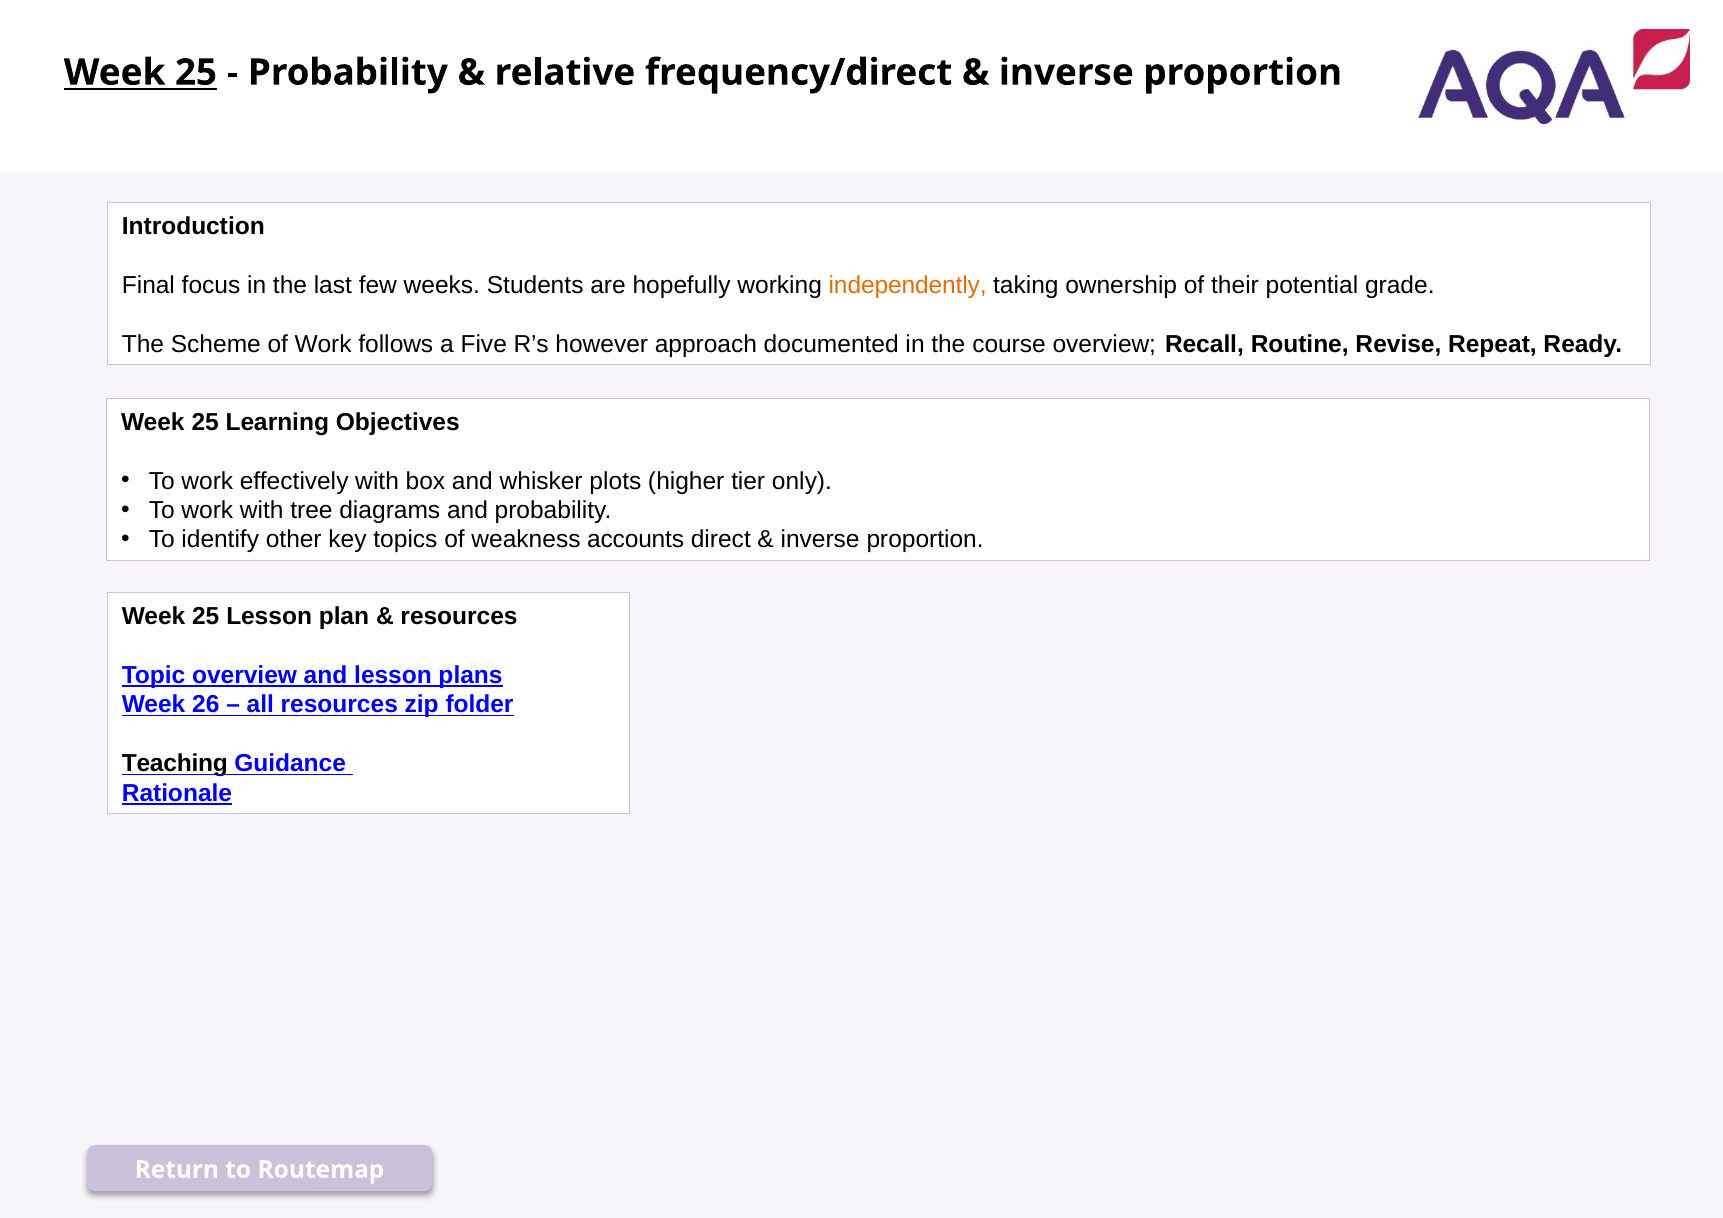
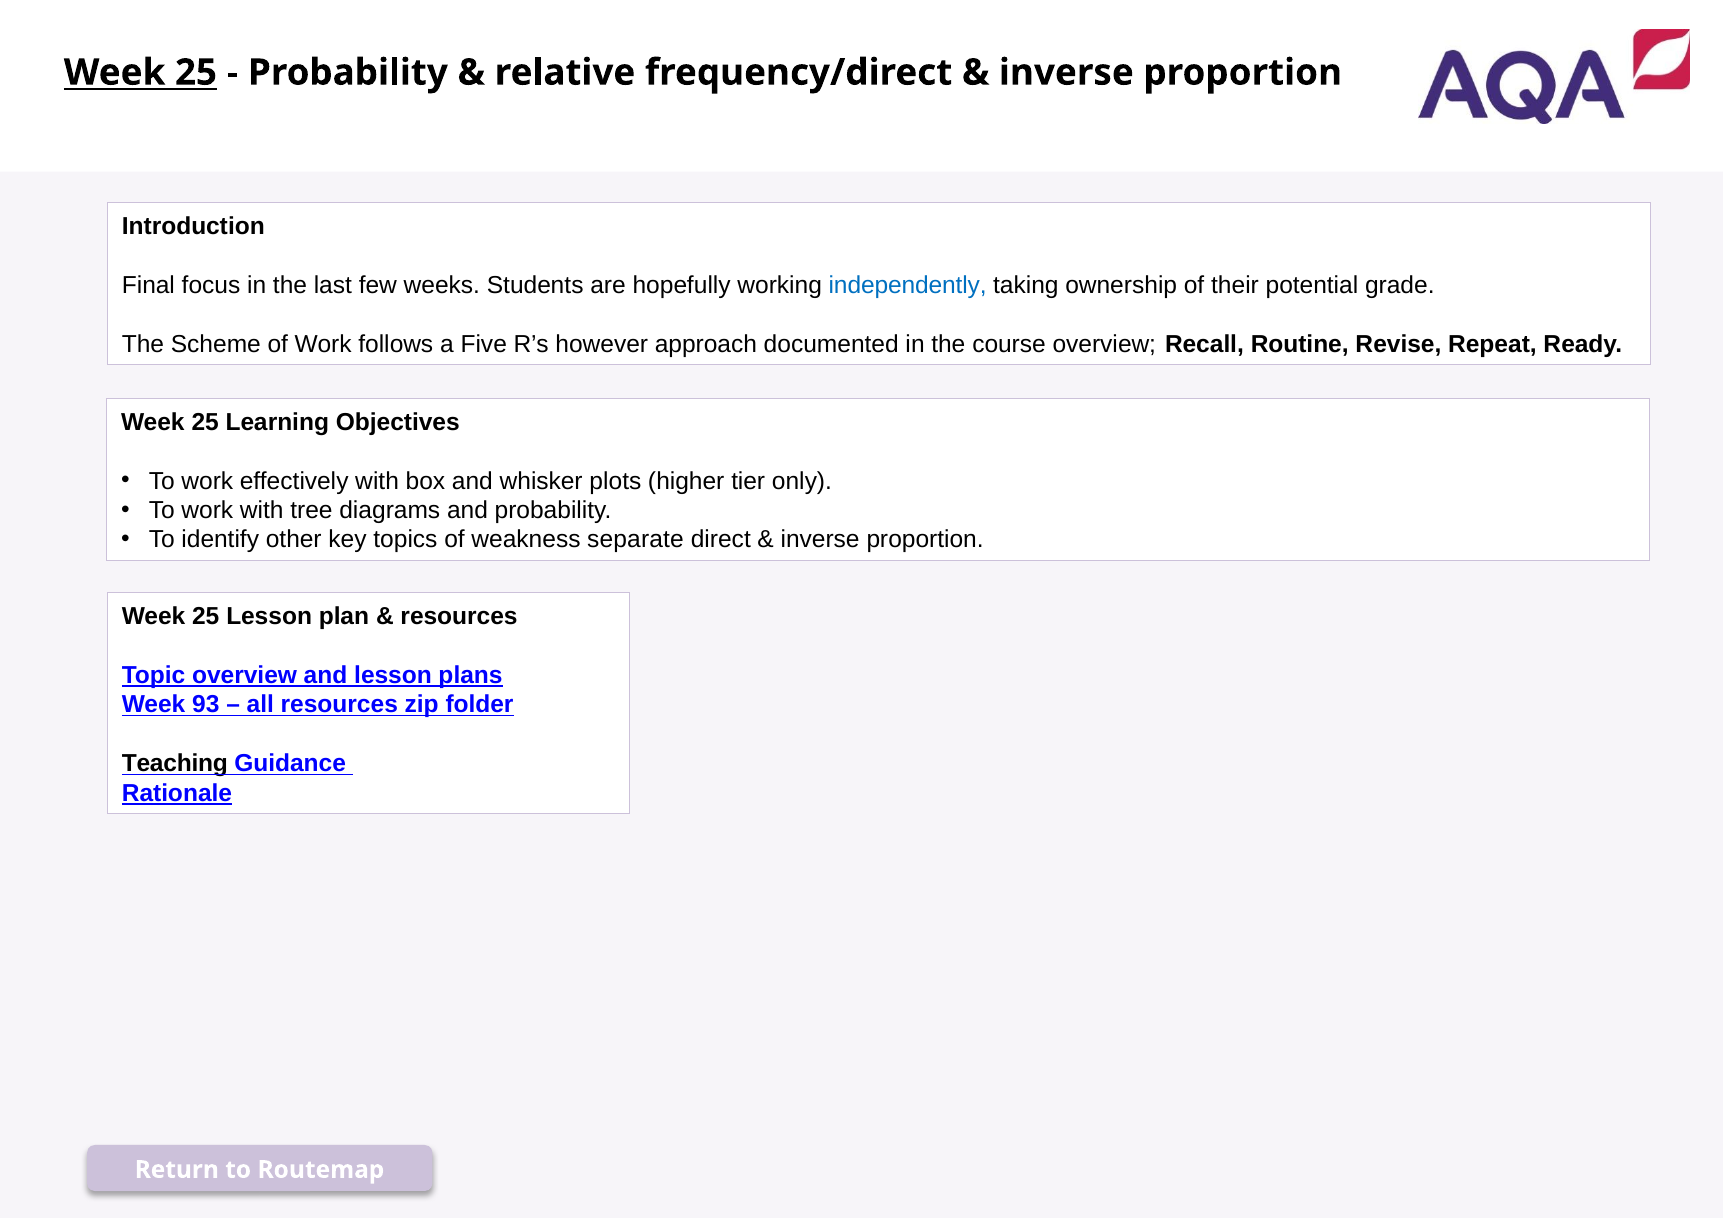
independently colour: orange -> blue
accounts: accounts -> separate
26: 26 -> 93
